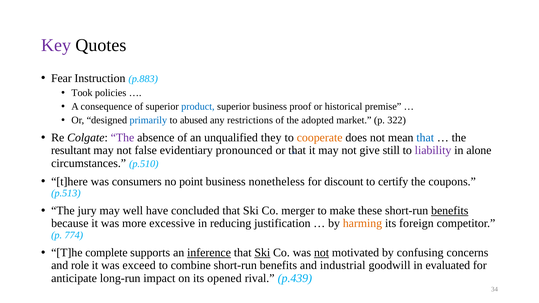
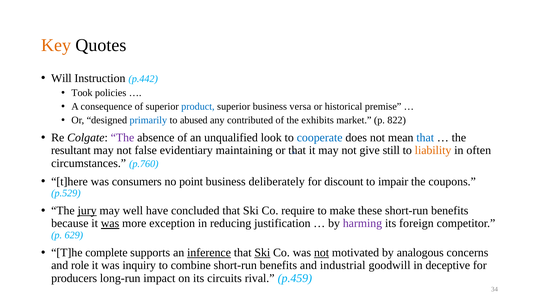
Key colour: purple -> orange
Fear: Fear -> Will
p.883: p.883 -> p.442
proof: proof -> versa
restrictions: restrictions -> contributed
adopted: adopted -> exhibits
322: 322 -> 822
they: they -> look
cooperate colour: orange -> blue
pronounced: pronounced -> maintaining
liability colour: purple -> orange
alone: alone -> often
p.510: p.510 -> p.760
nonetheless: nonetheless -> deliberately
certify: certify -> impair
p.513: p.513 -> p.529
jury underline: none -> present
merger: merger -> require
benefits at (450, 211) underline: present -> none
was at (110, 224) underline: none -> present
excessive: excessive -> exception
harming colour: orange -> purple
774: 774 -> 629
confusing: confusing -> analogous
exceed: exceed -> inquiry
evaluated: evaluated -> deceptive
anticipate: anticipate -> producers
opened: opened -> circuits
p.439: p.439 -> p.459
